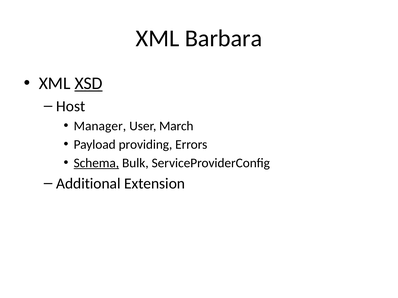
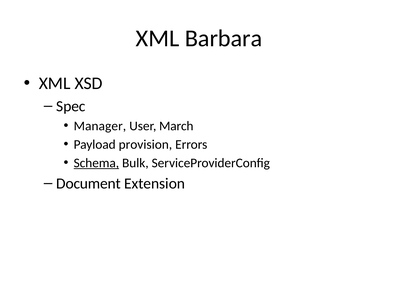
XSD underline: present -> none
Host: Host -> Spec
providing: providing -> provision
Additional: Additional -> Document
